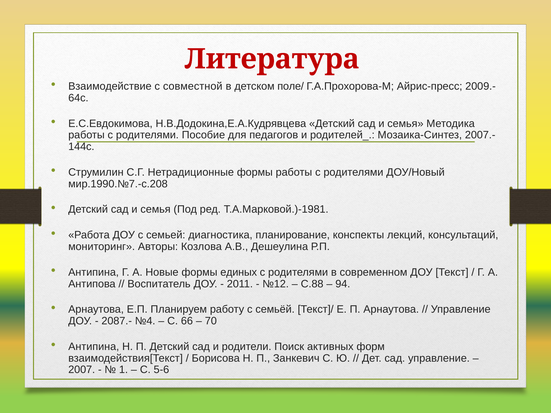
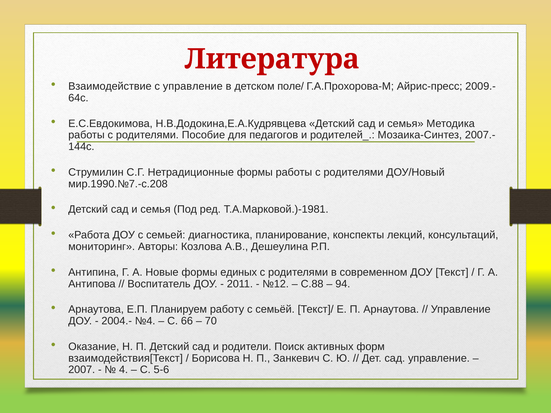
с совместной: совместной -> управление
2087.-: 2087.- -> 2004.-
Антипина at (94, 347): Антипина -> Оказание
1: 1 -> 4
